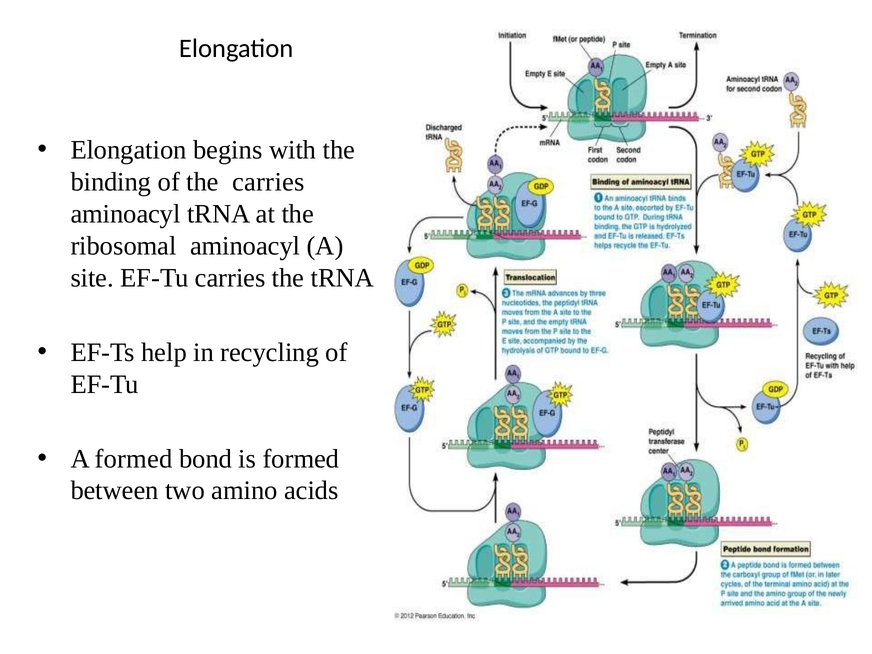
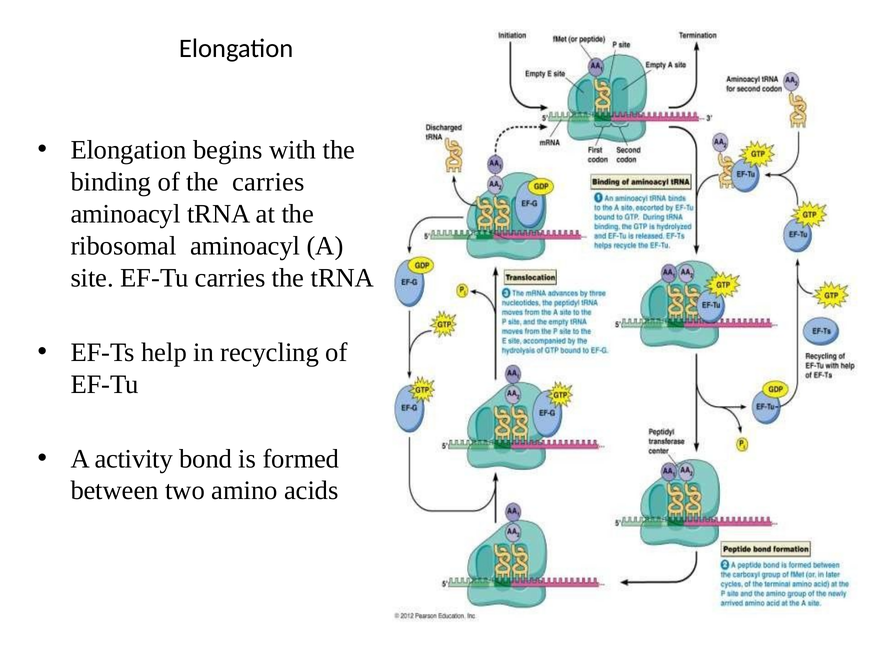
A formed: formed -> activity
